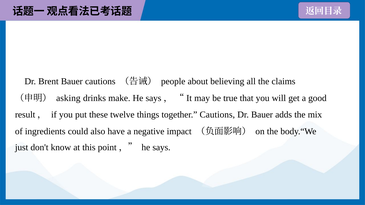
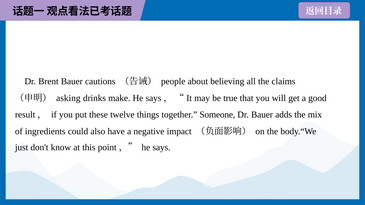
together Cautions: Cautions -> Someone
